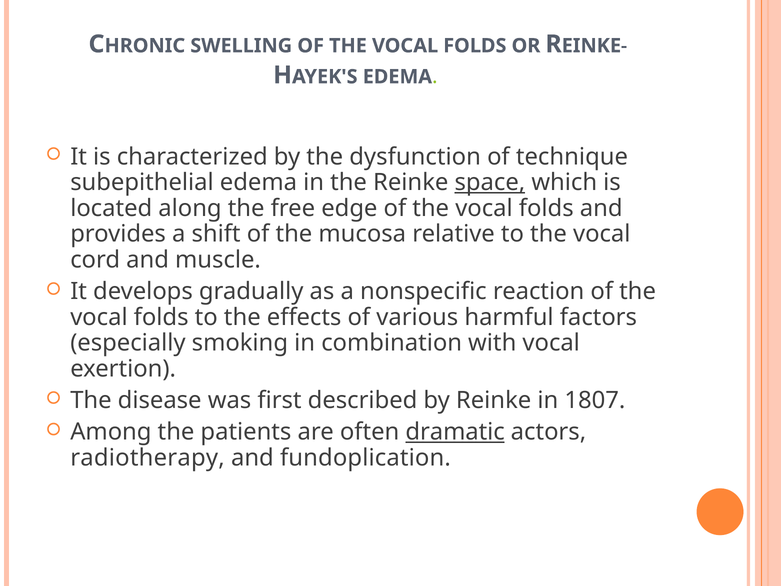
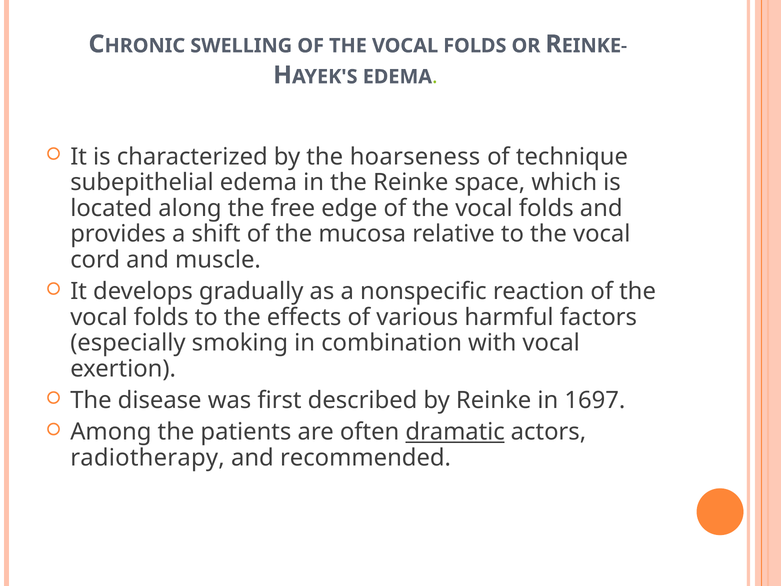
dysfunction: dysfunction -> hoarseness
space underline: present -> none
1807: 1807 -> 1697
fundoplication: fundoplication -> recommended
